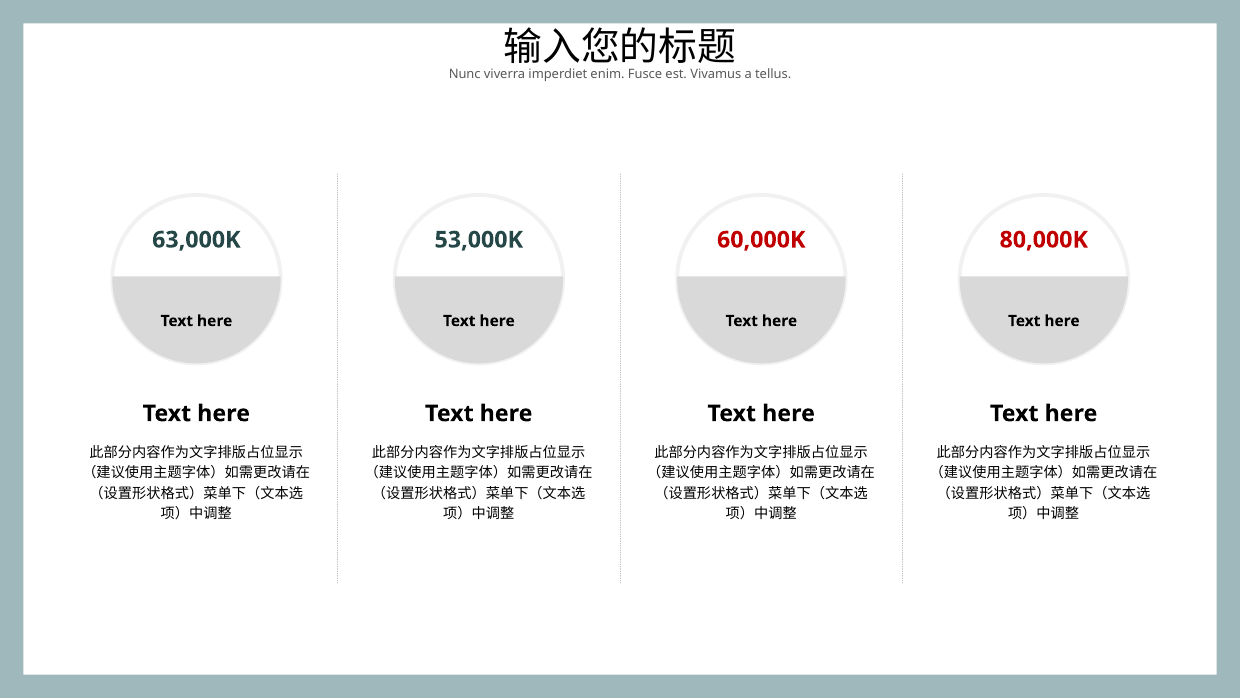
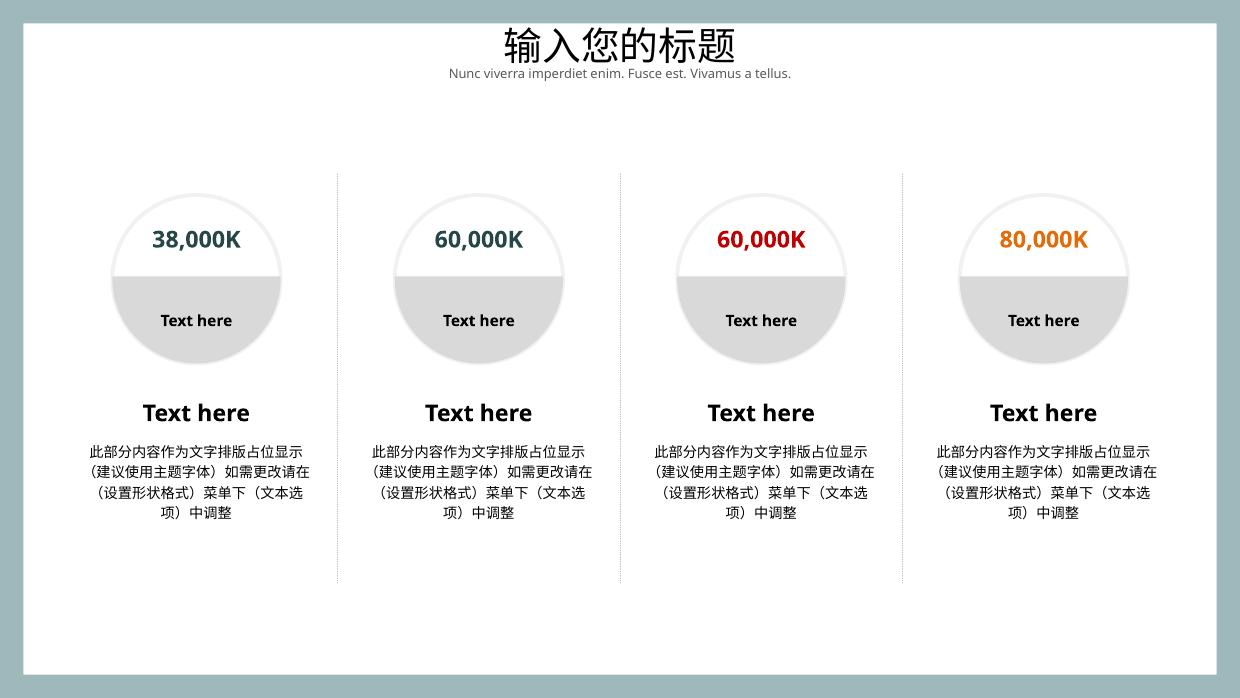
63,000K: 63,000K -> 38,000K
53,000K at (479, 240): 53,000K -> 60,000K
80,000K colour: red -> orange
